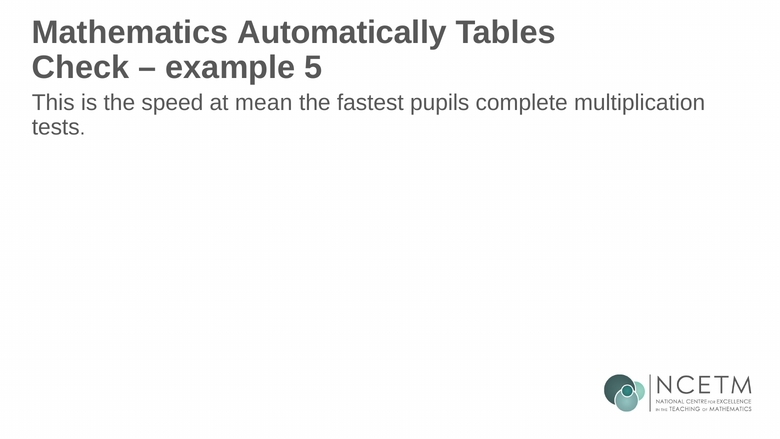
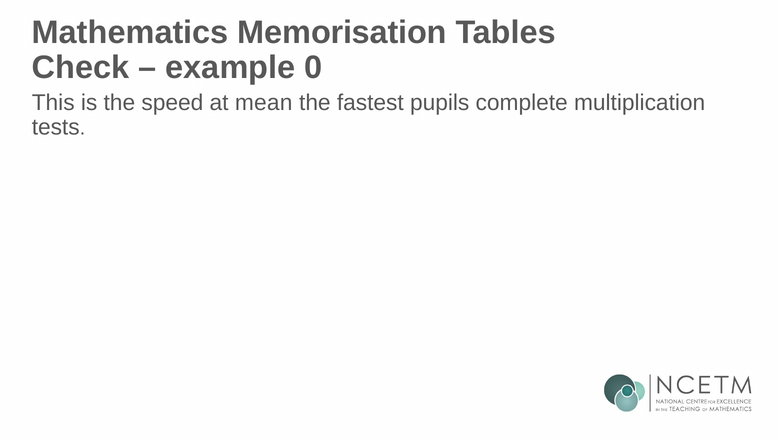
Automatically: Automatically -> Memorisation
5: 5 -> 0
